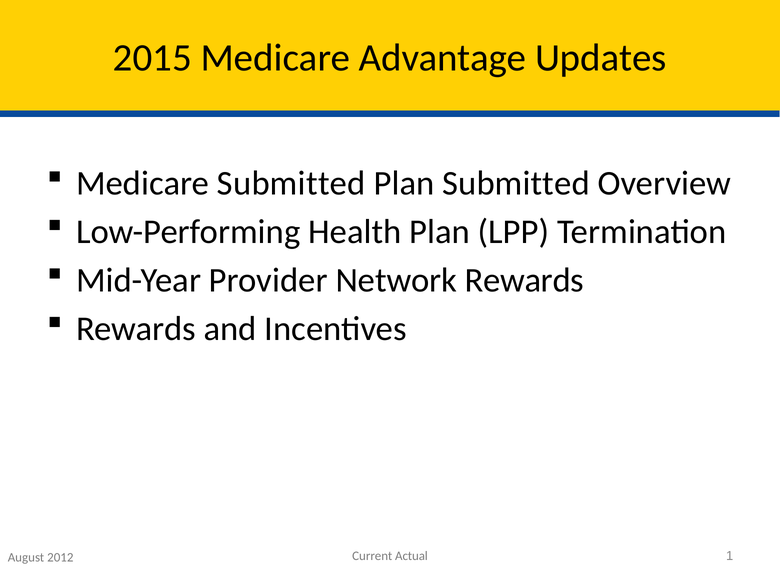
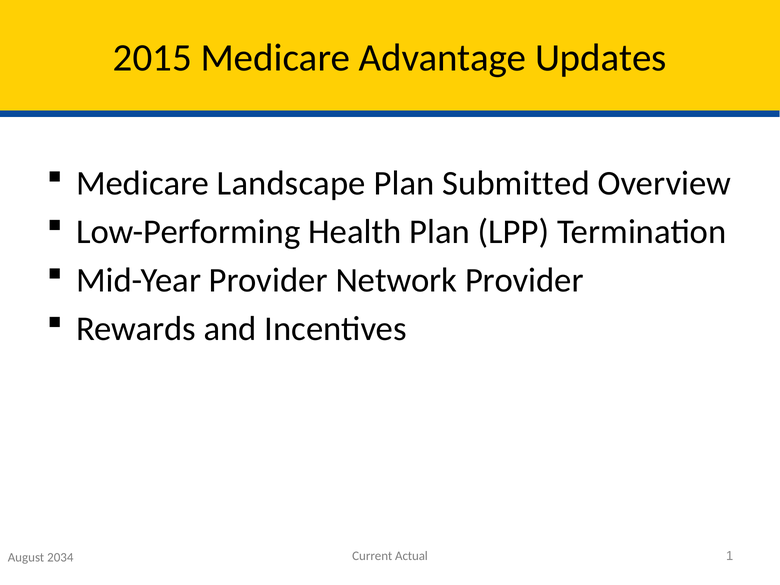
Medicare Submitted: Submitted -> Landscape
Network Rewards: Rewards -> Provider
2012: 2012 -> 2034
